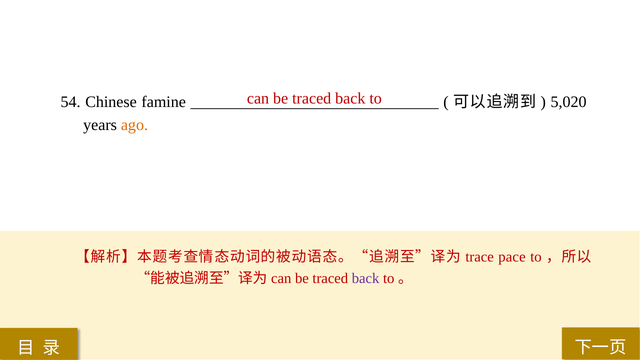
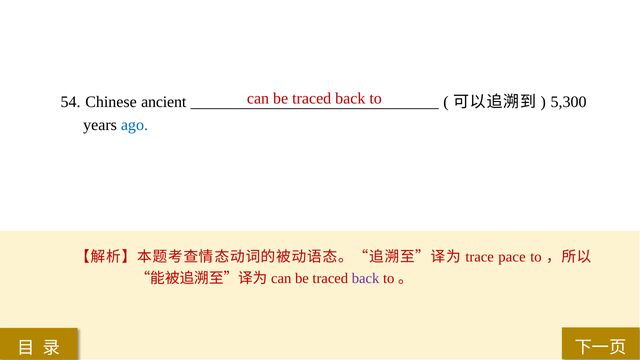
famine: famine -> ancient
5,020: 5,020 -> 5,300
ago colour: orange -> blue
